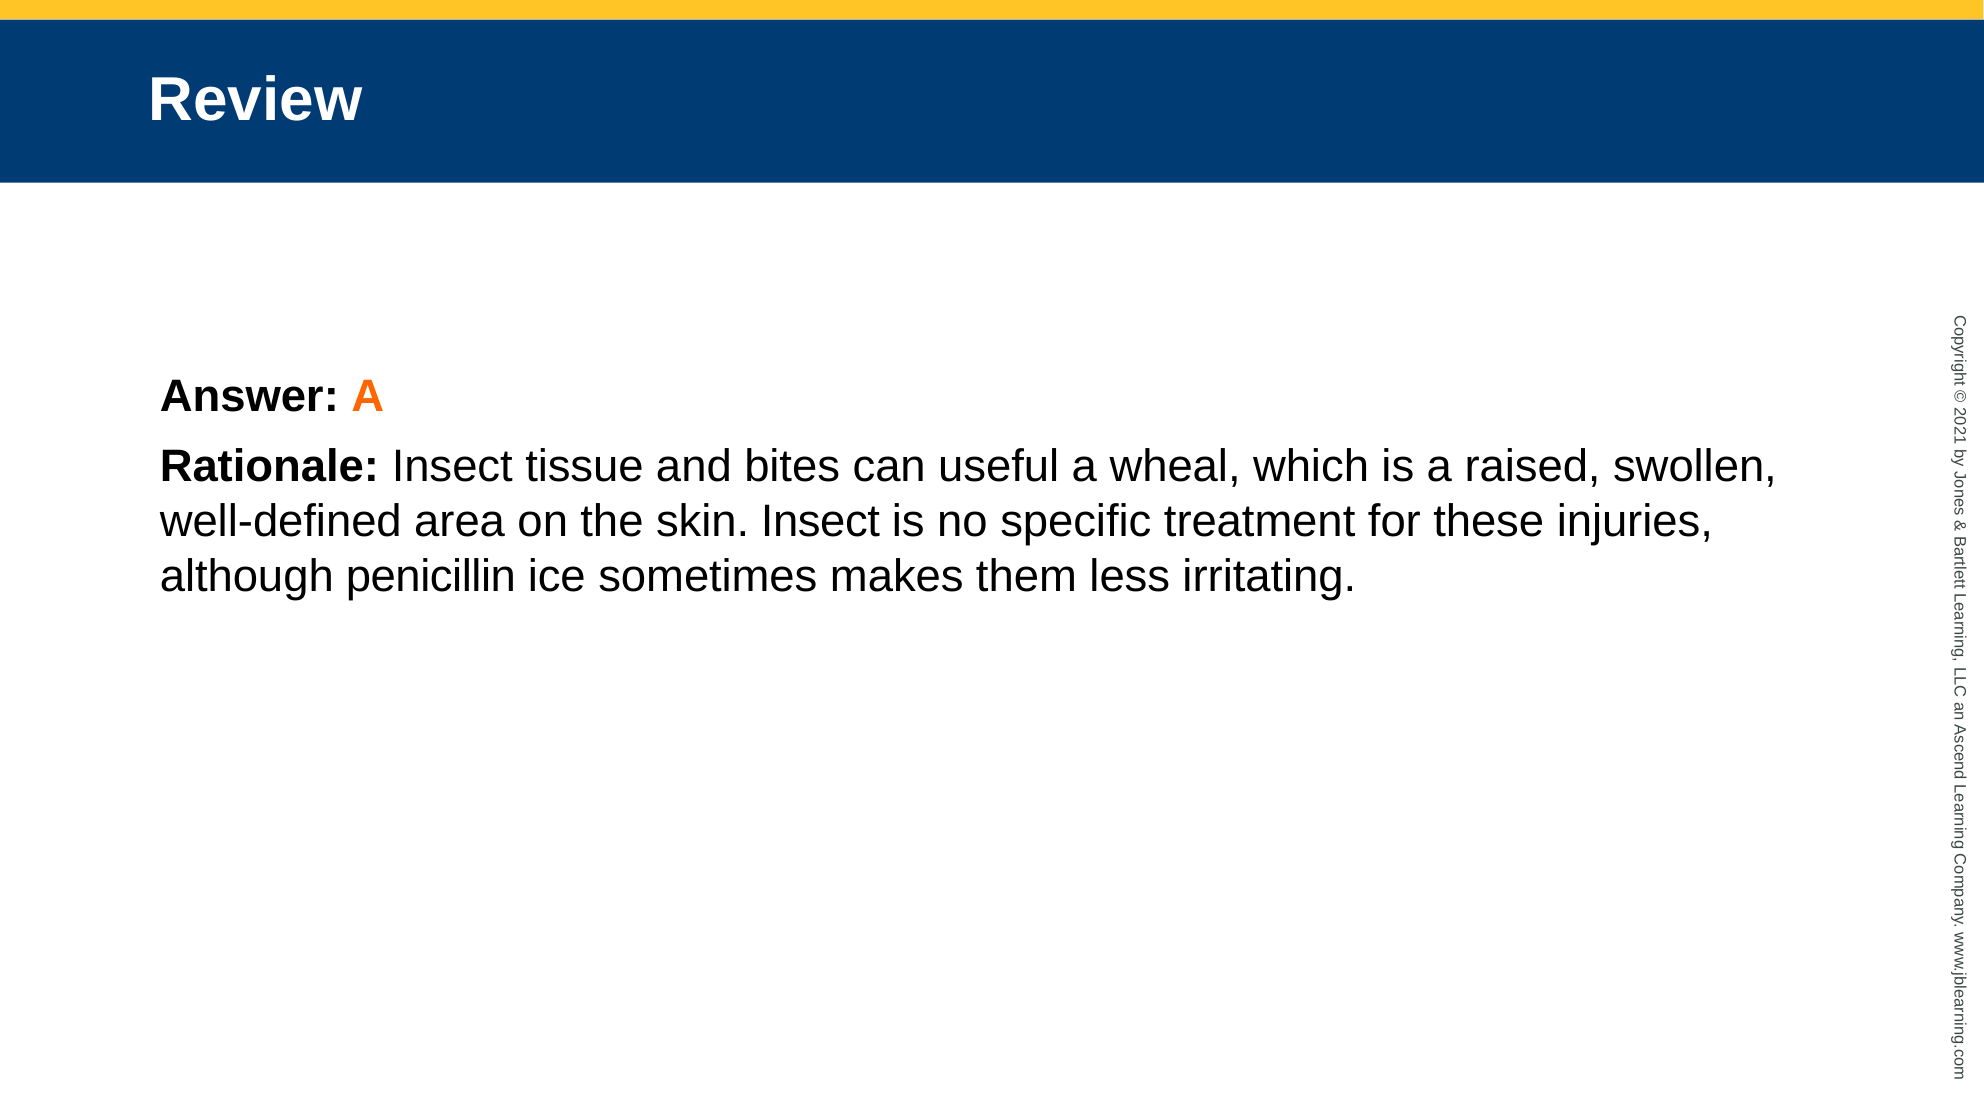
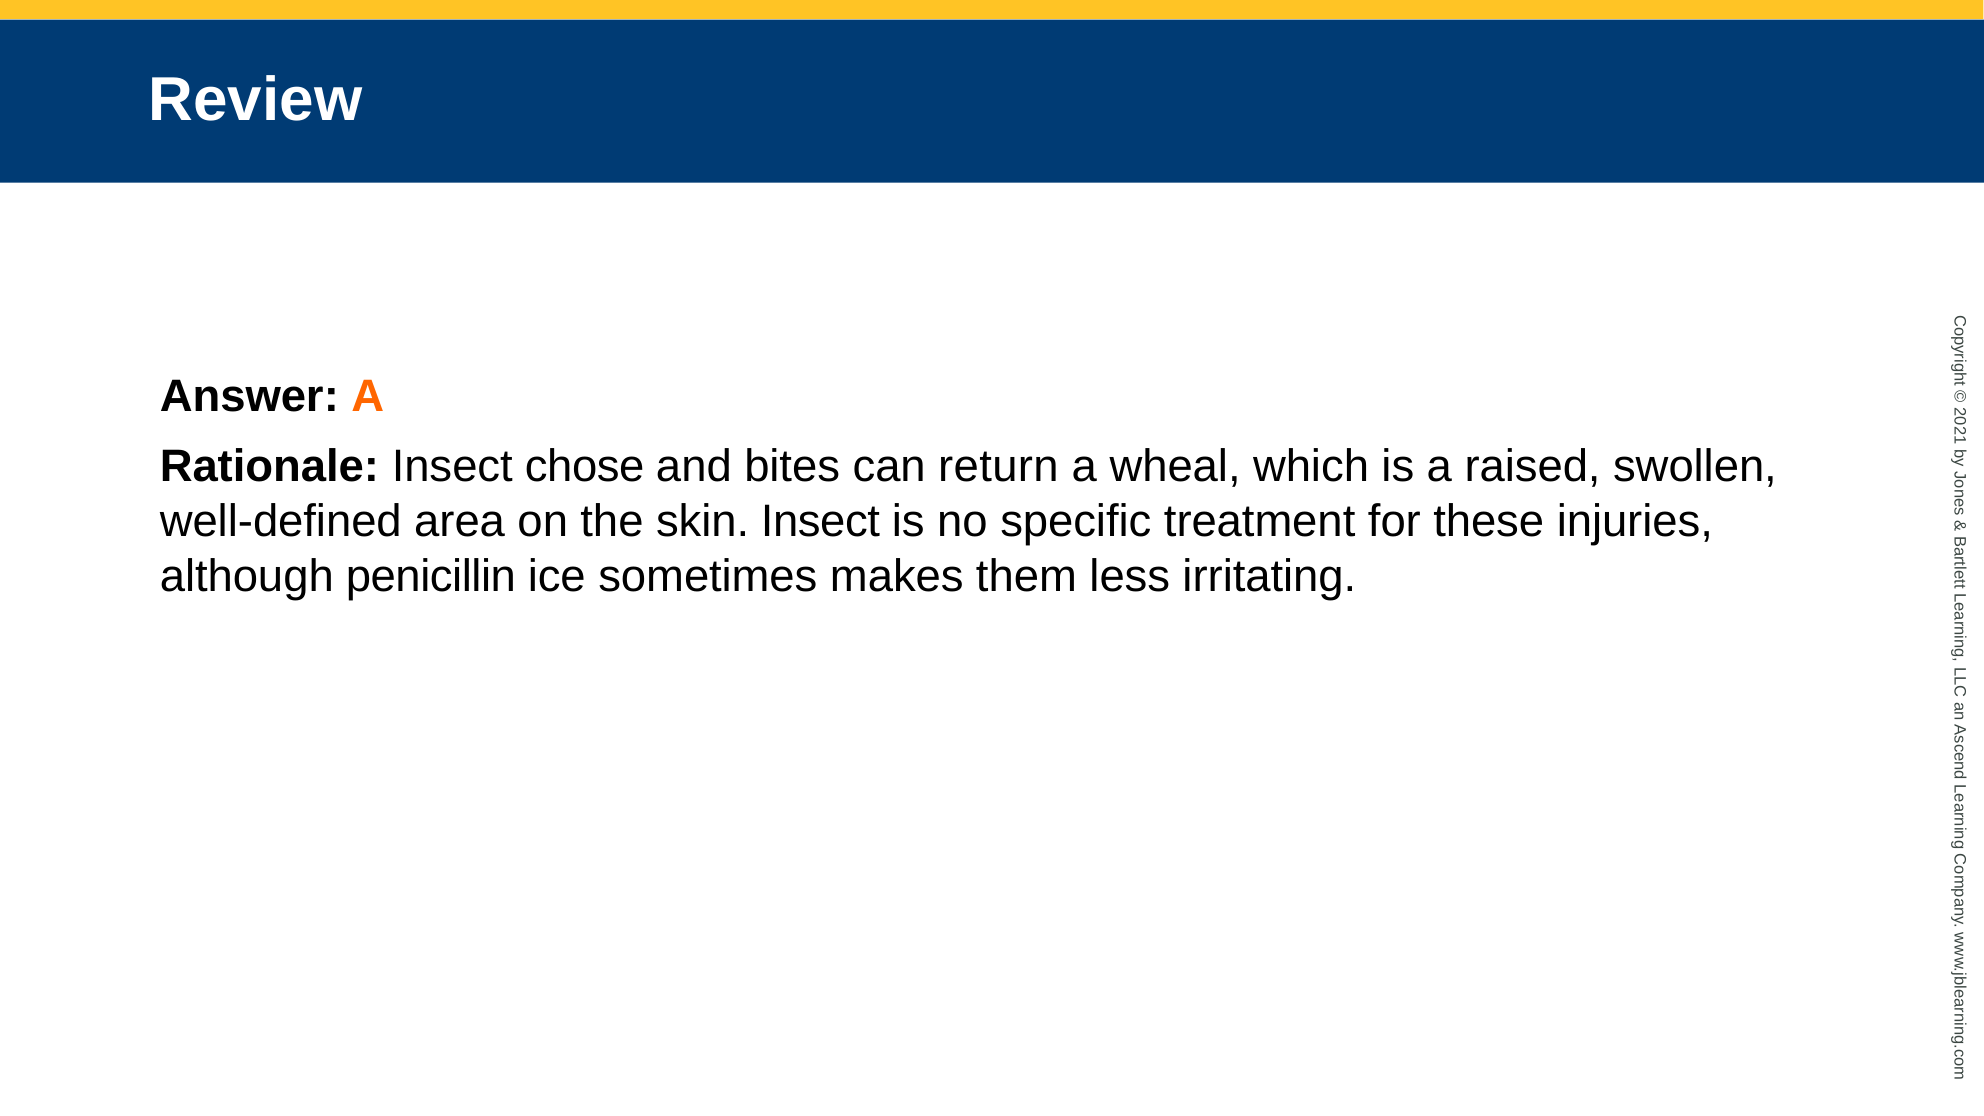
tissue: tissue -> chose
useful: useful -> return
